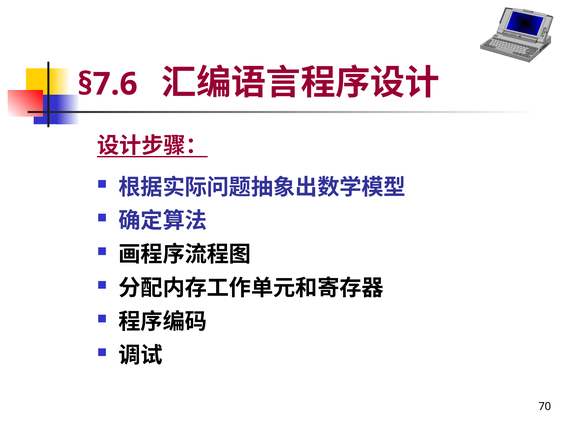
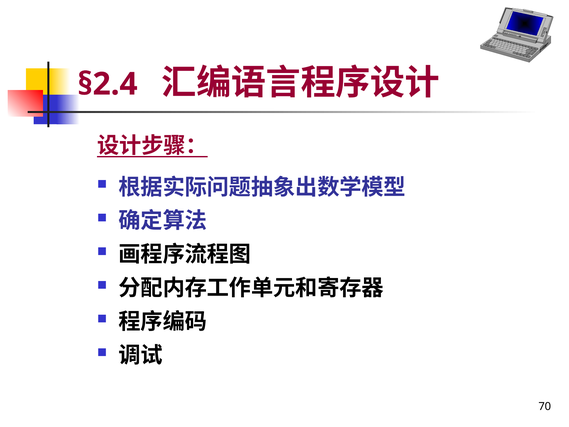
§7.6: §7.6 -> §2.4
